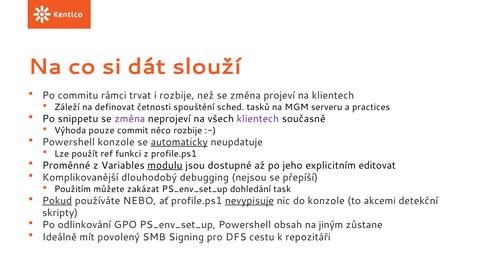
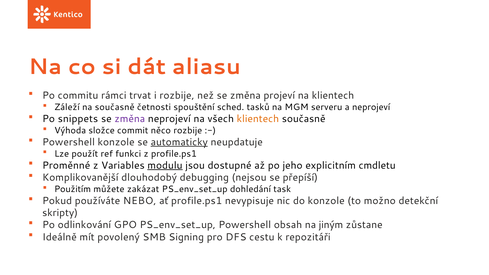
slouží: slouží -> aliasu
na definovat: definovat -> současně
a practices: practices -> neprojeví
snippetu: snippetu -> snippets
klientech at (258, 119) colour: purple -> orange
pouze: pouze -> složce
editovat: editovat -> cmdletu
Pokud underline: present -> none
nevypisuje underline: present -> none
akcemi: akcemi -> možno
